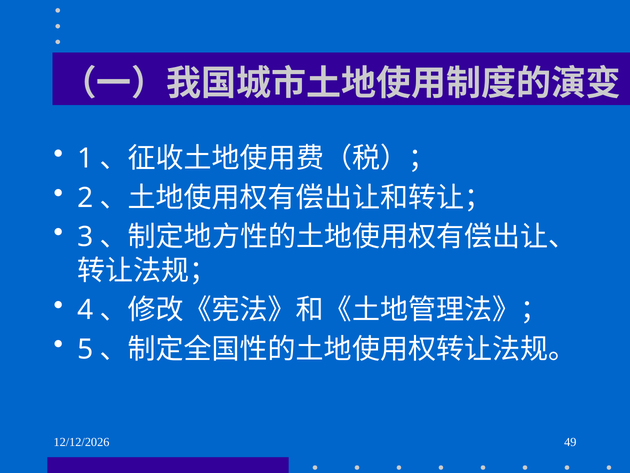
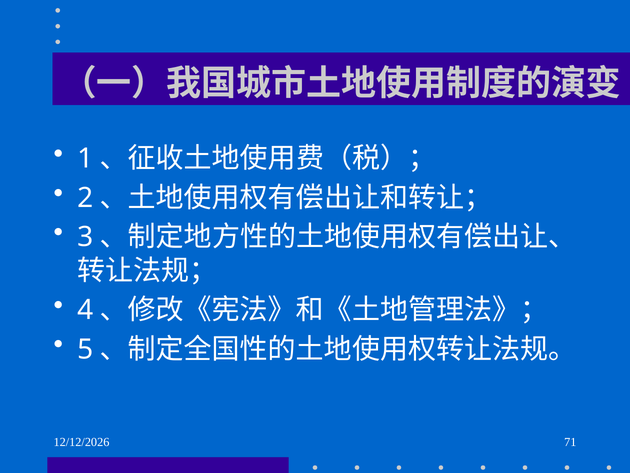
49: 49 -> 71
